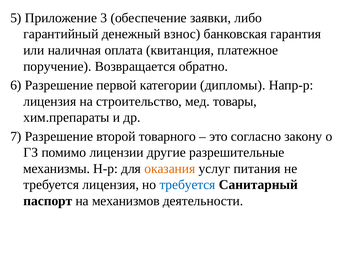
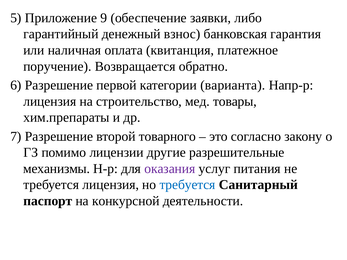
3: 3 -> 9
дипломы: дипломы -> варианта
оказания colour: orange -> purple
механизмов: механизмов -> конкурсной
